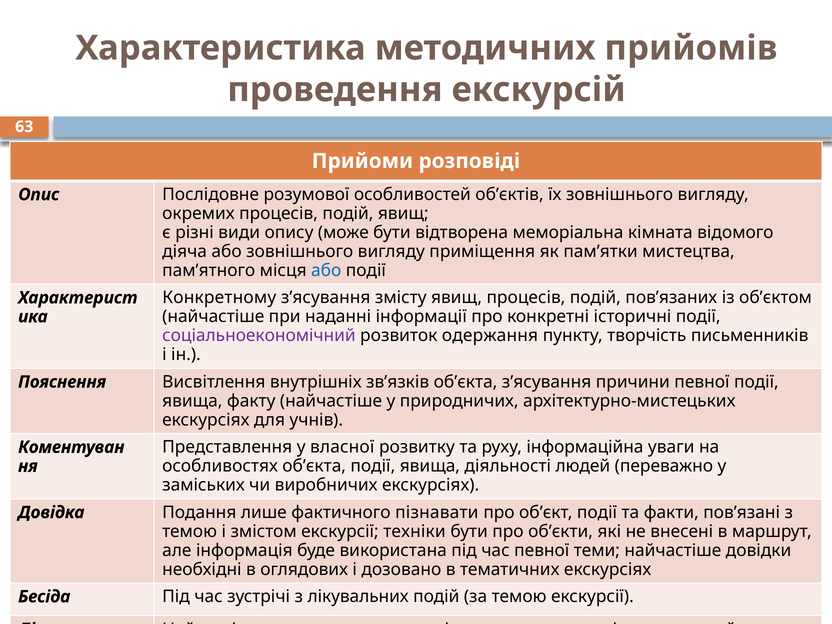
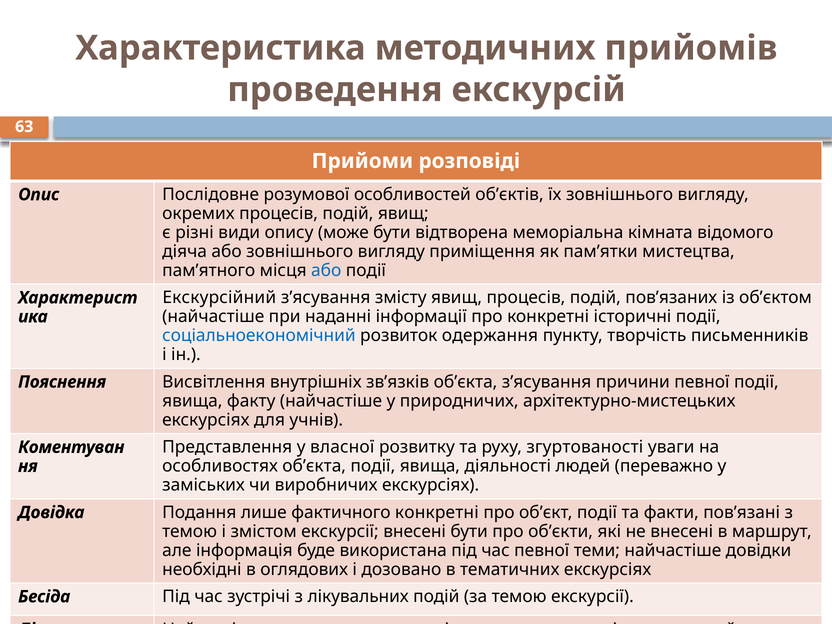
Конкретному: Конкретному -> Екскурсійний
соціальноекономічний colour: purple -> blue
інформаційна: інформаційна -> згуртованості
фактичного пізнавати: пізнавати -> конкретні
екскурсії техніки: техніки -> внесені
